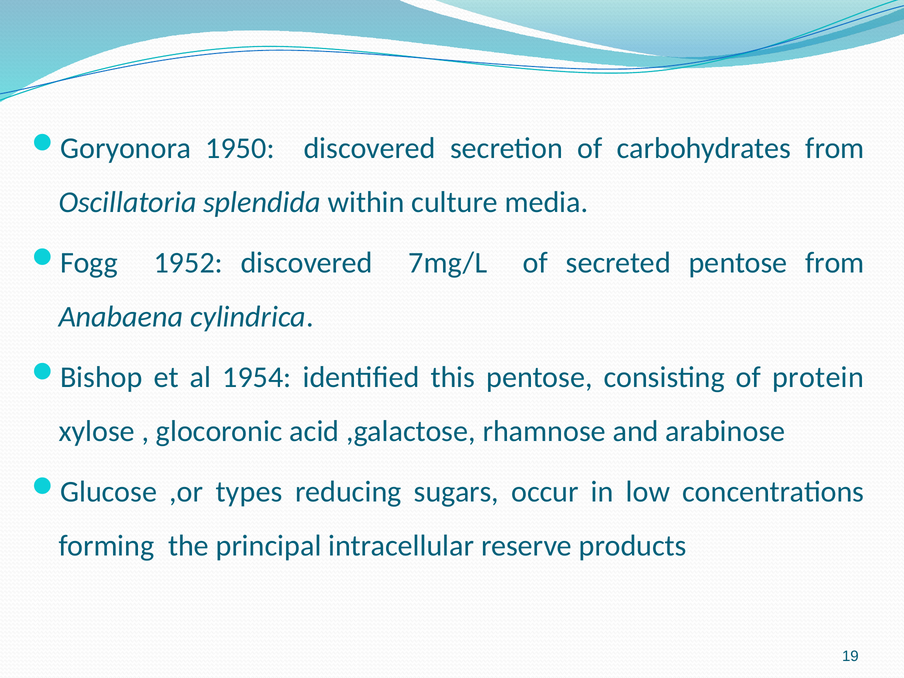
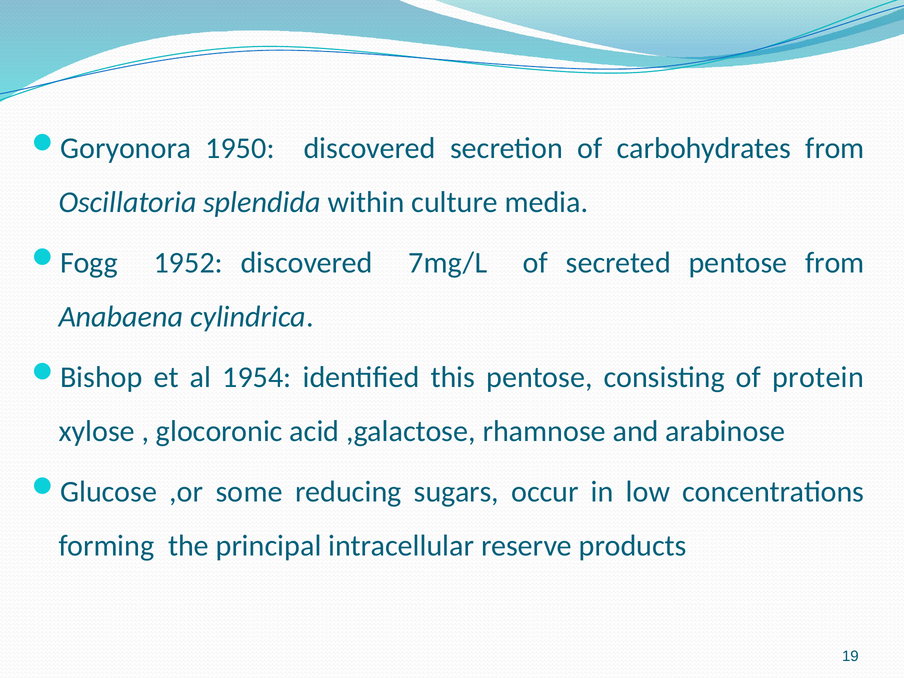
types: types -> some
